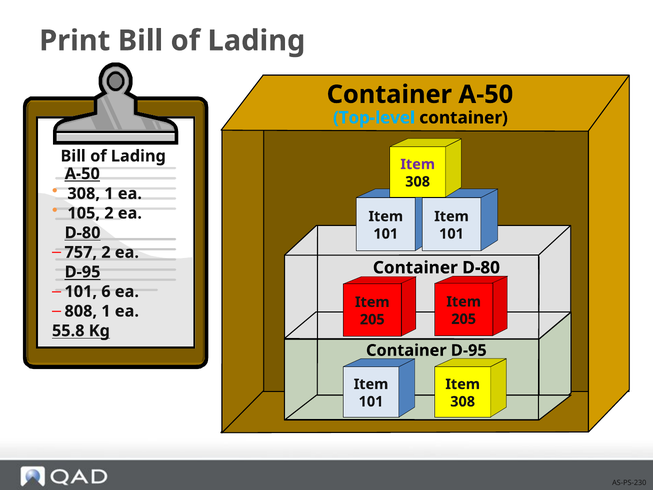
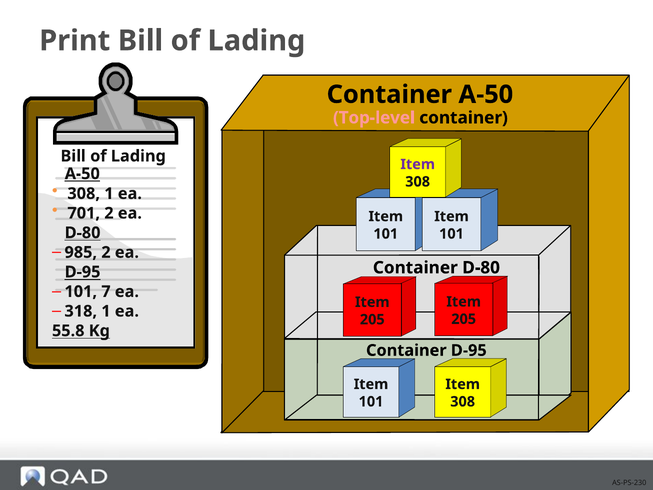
Top-level colour: light blue -> pink
105: 105 -> 701
757: 757 -> 985
6: 6 -> 7
808: 808 -> 318
